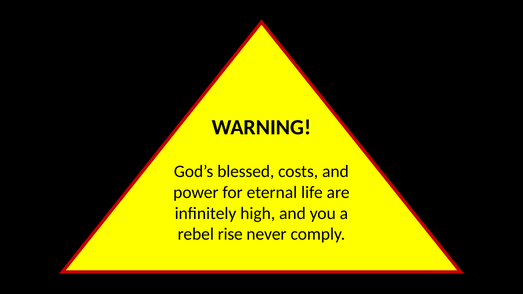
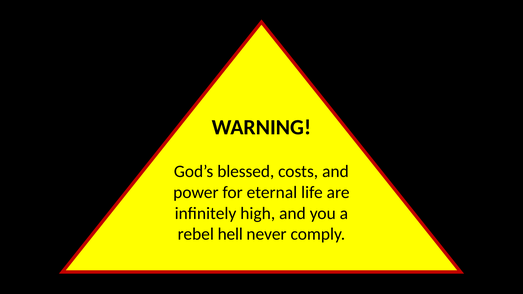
rise: rise -> hell
